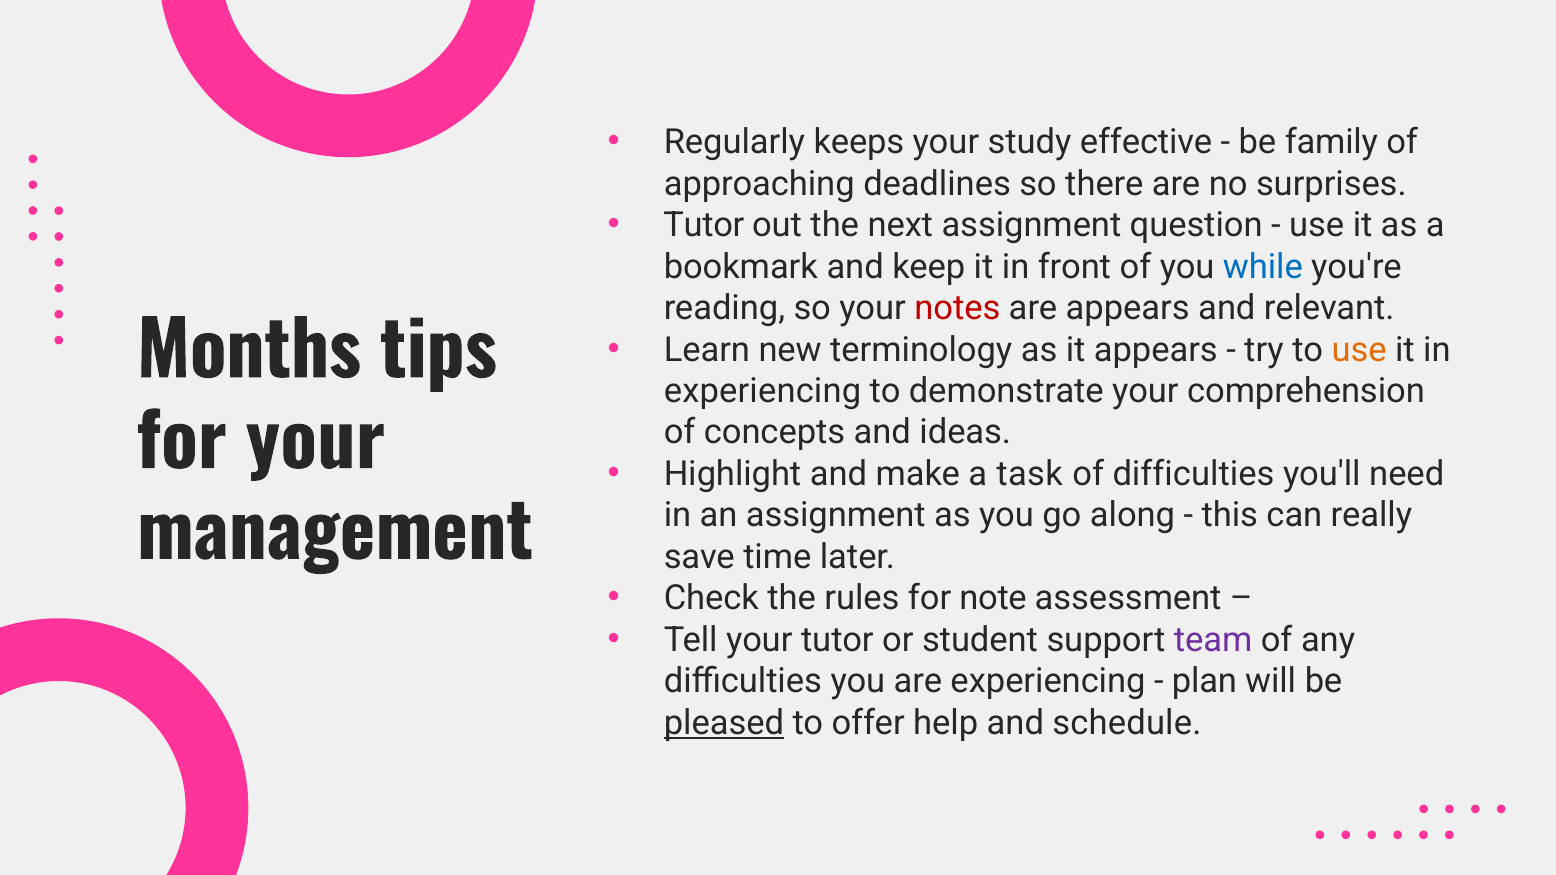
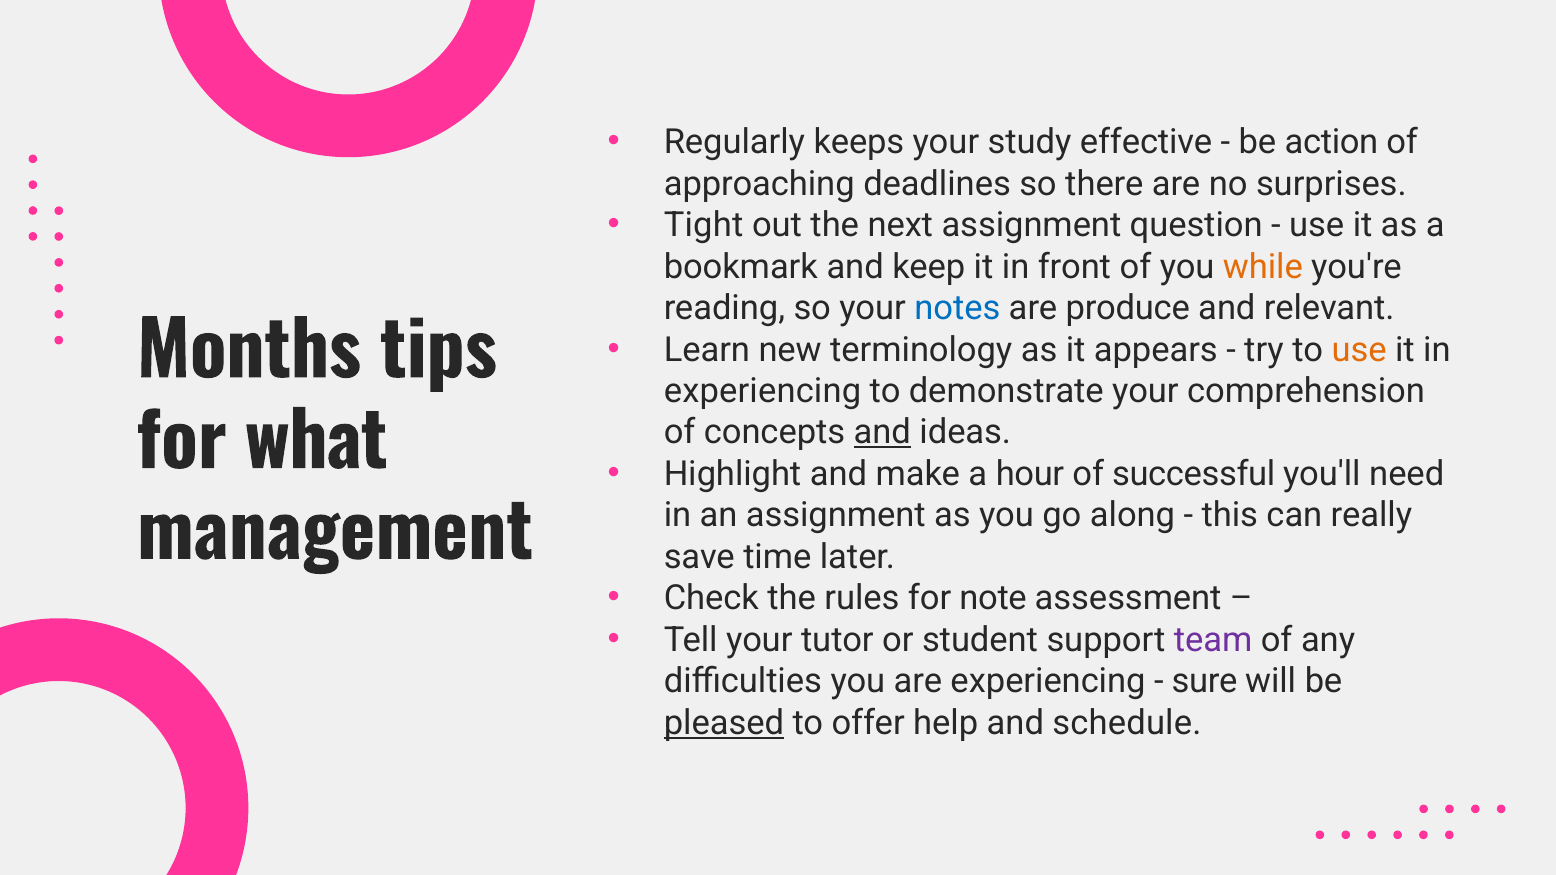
family: family -> action
Tutor at (704, 225): Tutor -> Tight
while colour: blue -> orange
notes colour: red -> blue
are appears: appears -> produce
for your: your -> what
and at (882, 433) underline: none -> present
task: task -> hour
of difficulties: difficulties -> successful
plan: plan -> sure
